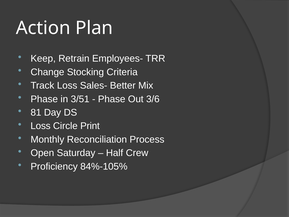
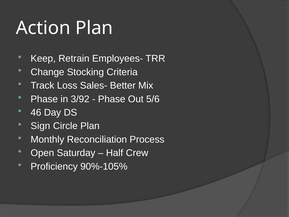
3/51: 3/51 -> 3/92
3/6: 3/6 -> 5/6
81: 81 -> 46
Loss at (41, 126): Loss -> Sign
Circle Print: Print -> Plan
84%-105%: 84%-105% -> 90%-105%
